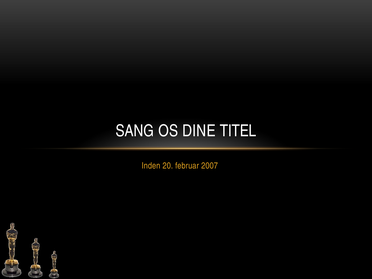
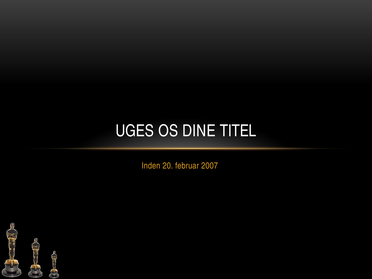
SANG: SANG -> UGES
